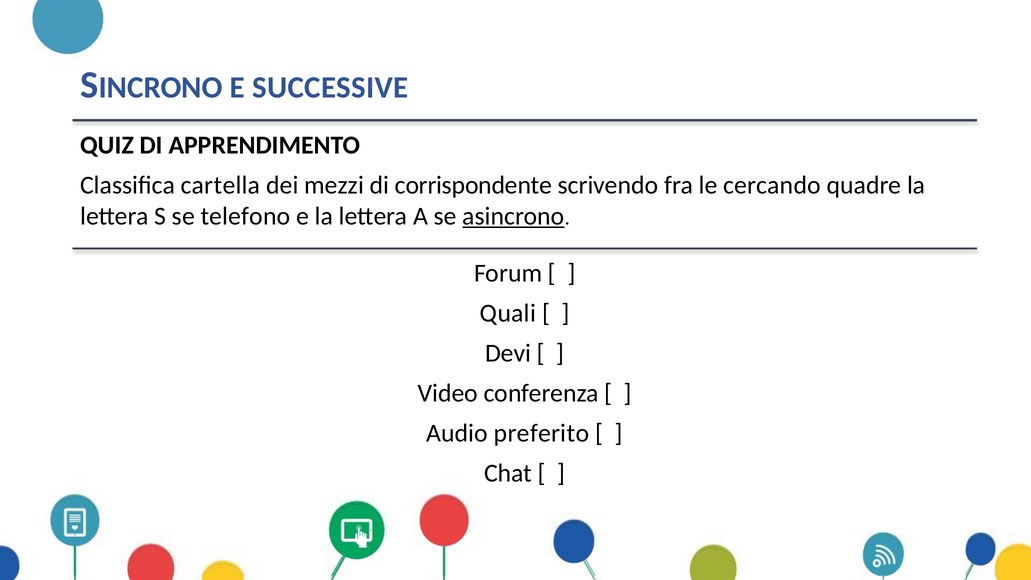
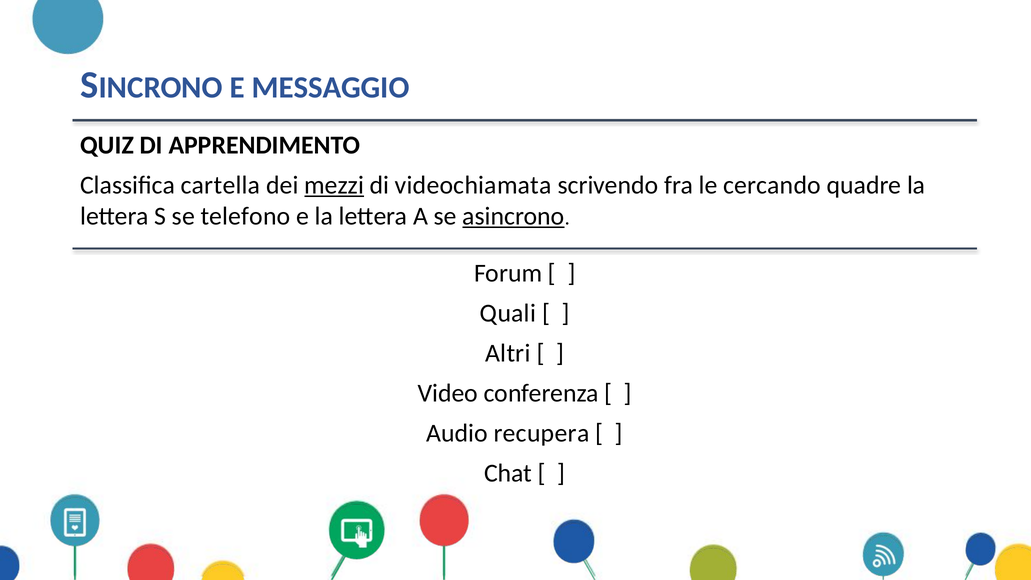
SUCCESSIVE: SUCCESSIVE -> MESSAGGIO
mezzi underline: none -> present
corrispondente: corrispondente -> videochiamata
Devi: Devi -> Altri
preferito: preferito -> recupera
